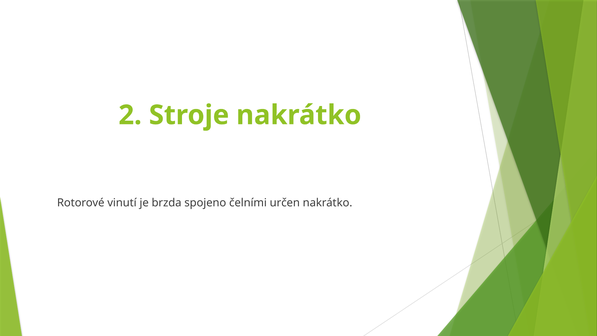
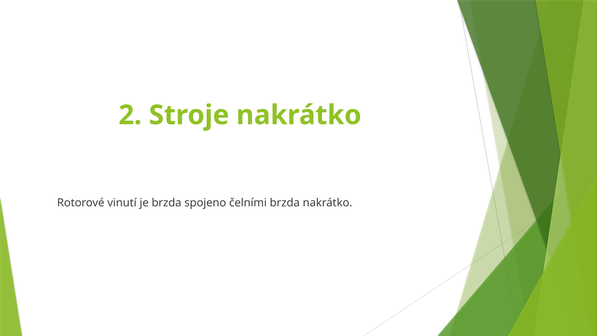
čelními určen: určen -> brzda
